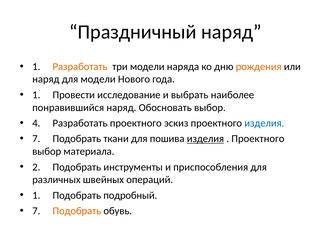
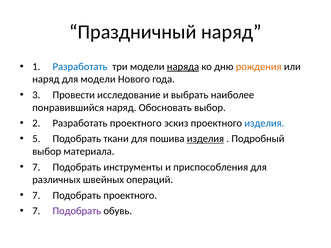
Разработать at (80, 67) colour: orange -> blue
наряда underline: none -> present
1 at (36, 95): 1 -> 3
4: 4 -> 2
7 at (36, 139): 7 -> 5
Проектного at (258, 139): Проектного -> Подробный
2 at (36, 167): 2 -> 7
1 at (36, 196): 1 -> 7
Подобрать подробный: подробный -> проектного
Подобрать at (77, 211) colour: orange -> purple
